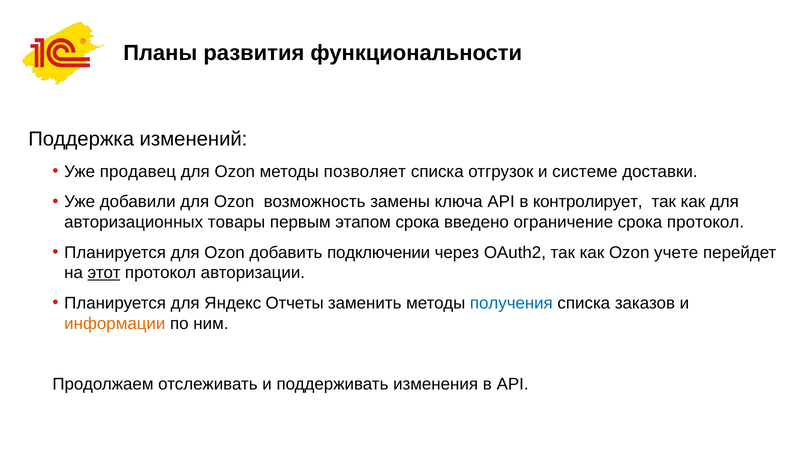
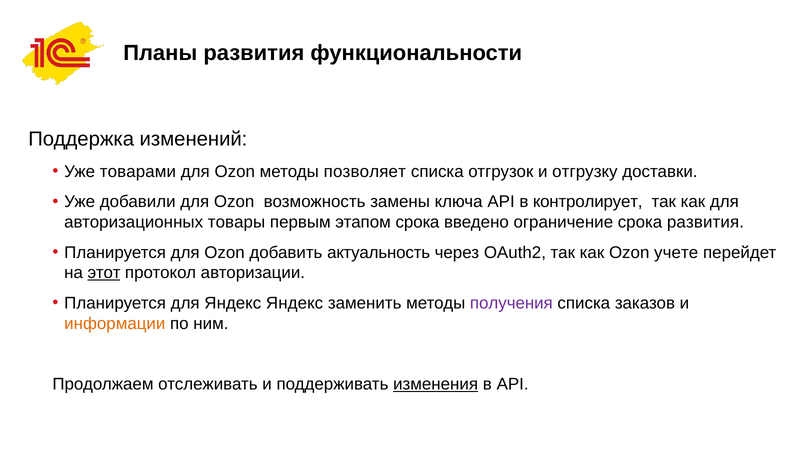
продавец: продавец -> товарами
системе: системе -> отгрузку
срока протокол: протокол -> развития
подключении: подключении -> актуальность
Яндекс Отчеты: Отчеты -> Яндекс
получения colour: blue -> purple
изменения underline: none -> present
